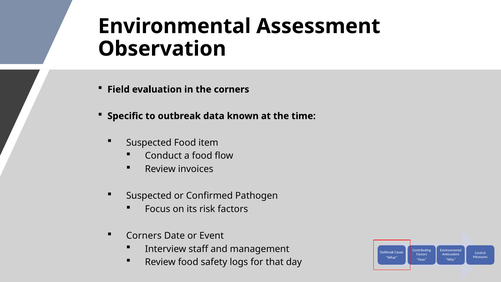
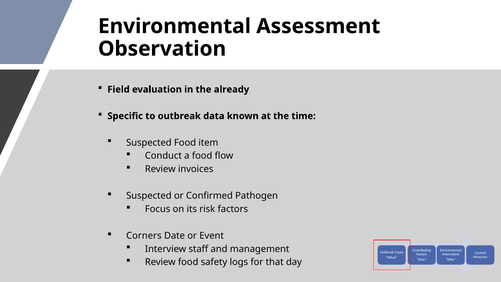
the corners: corners -> already
